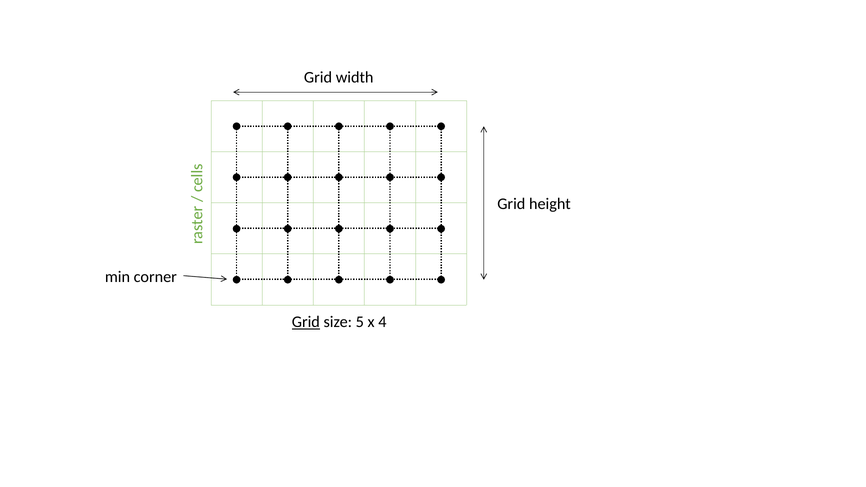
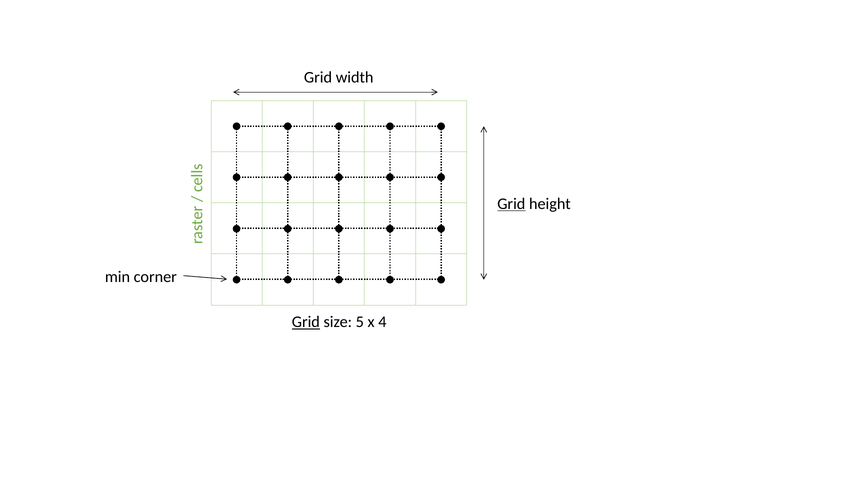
Grid at (511, 204) underline: none -> present
